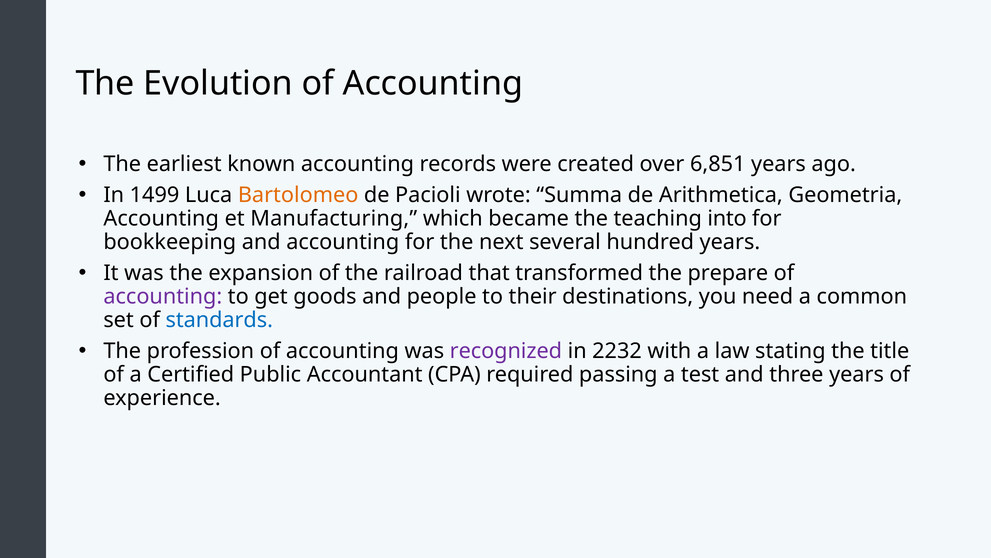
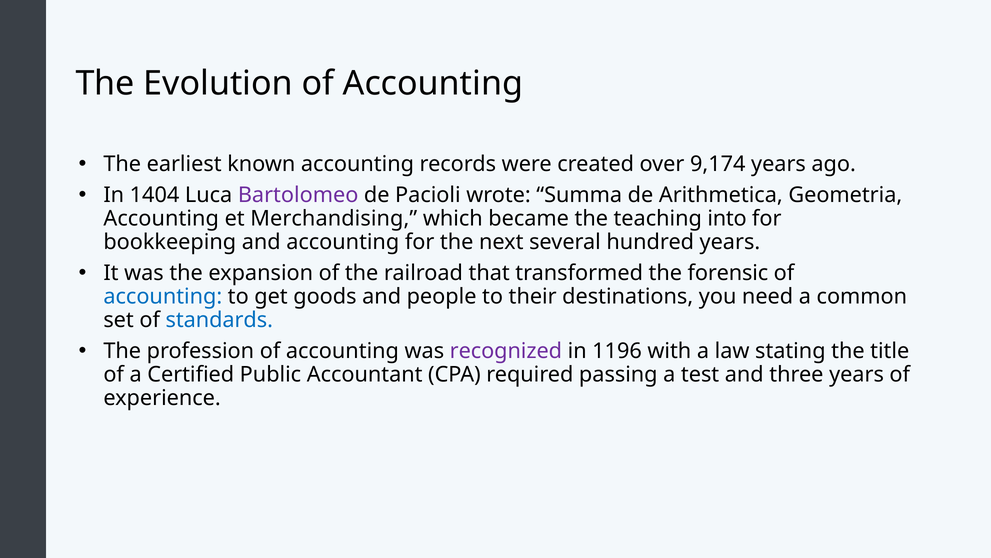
6,851: 6,851 -> 9,174
1499: 1499 -> 1404
Bartolomeo colour: orange -> purple
Manufacturing: Manufacturing -> Merchandising
prepare: prepare -> forensic
accounting at (163, 296) colour: purple -> blue
2232: 2232 -> 1196
